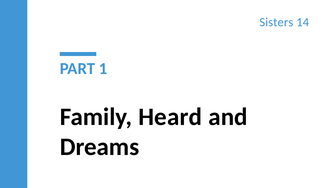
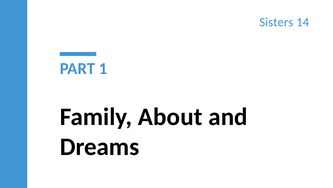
Heard: Heard -> About
